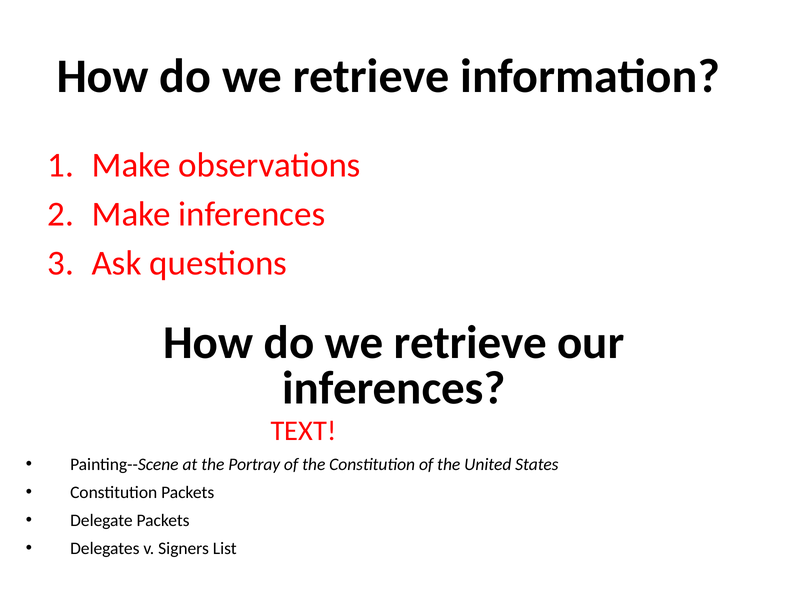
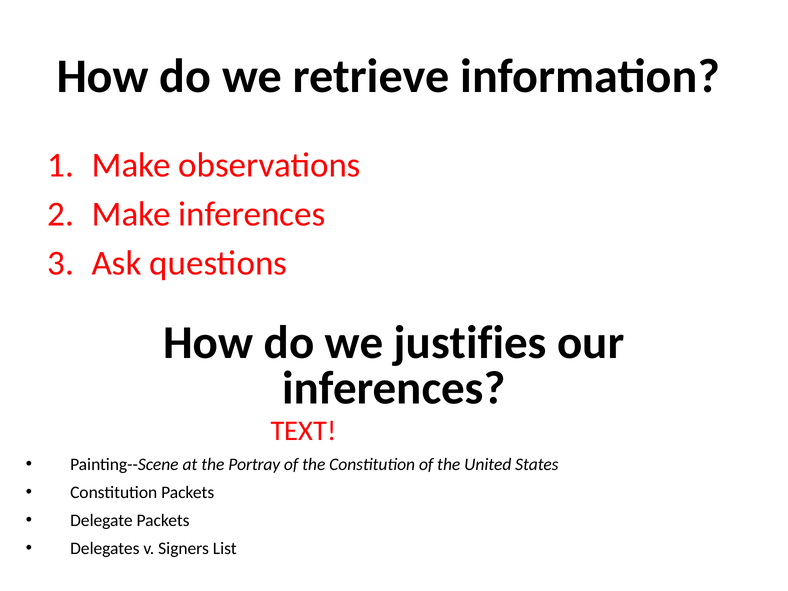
retrieve at (470, 343): retrieve -> justifies
